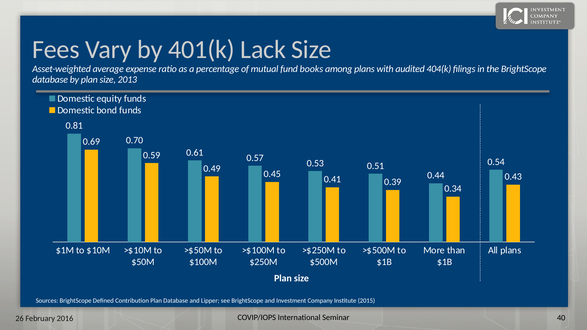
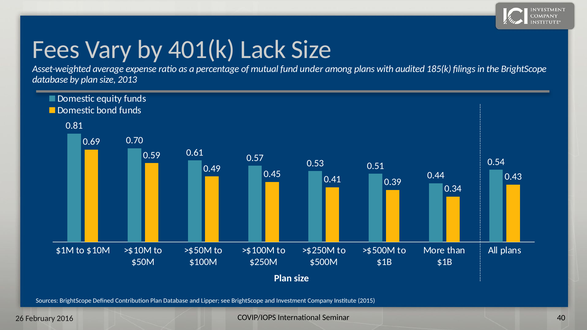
books: books -> under
404(k: 404(k -> 185(k
